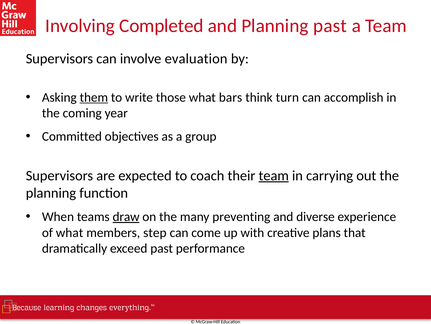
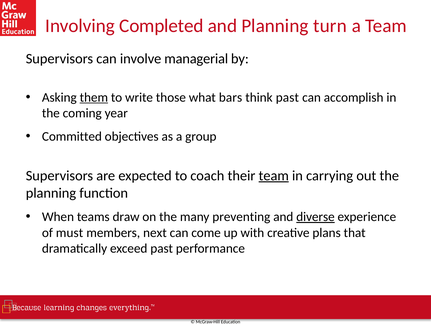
Planning past: past -> turn
evaluation: evaluation -> managerial
think turn: turn -> past
draw underline: present -> none
diverse underline: none -> present
of what: what -> must
step: step -> next
